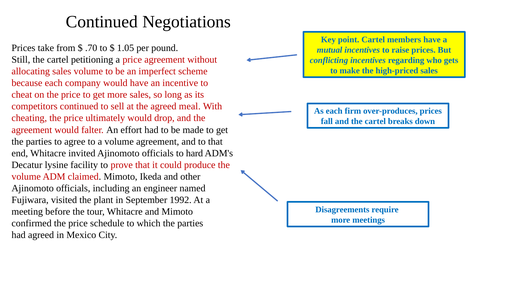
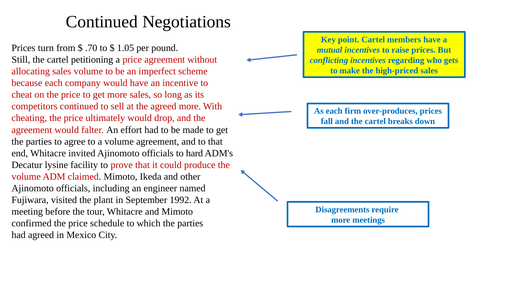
take: take -> turn
agreed meal: meal -> more
